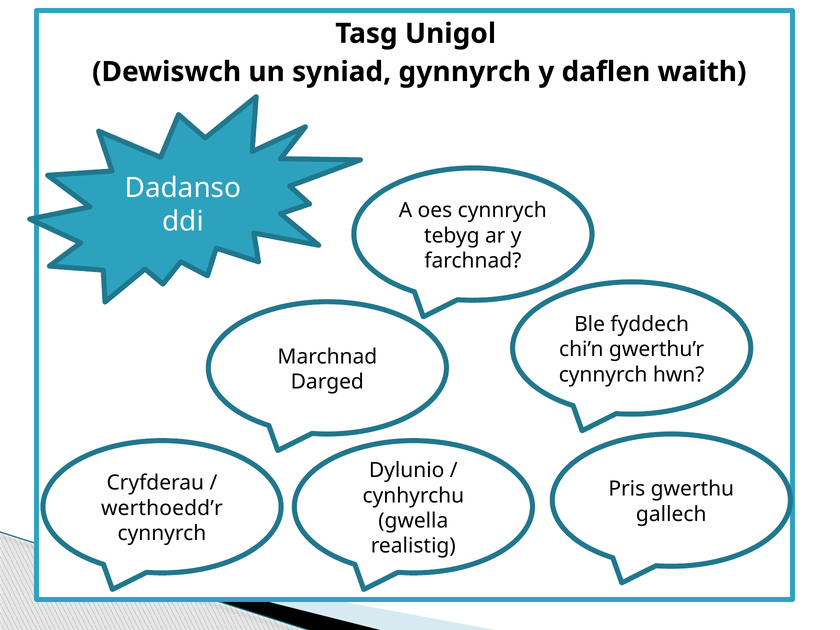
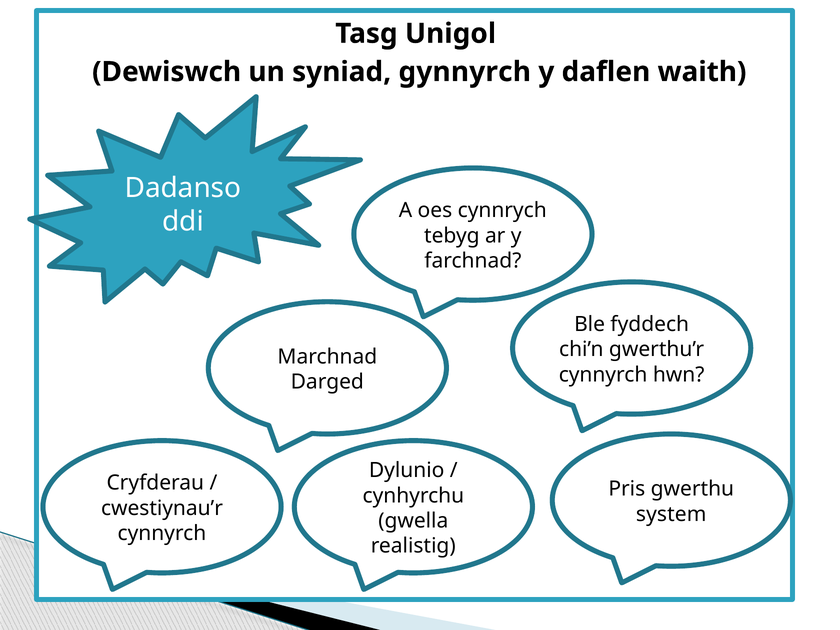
werthoedd’r: werthoedd’r -> cwestiynau’r
gallech: gallech -> system
